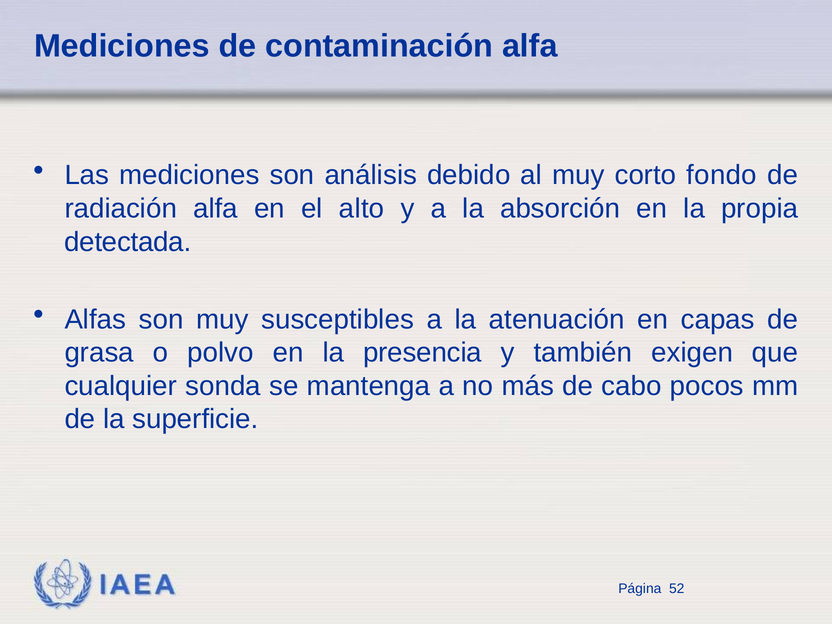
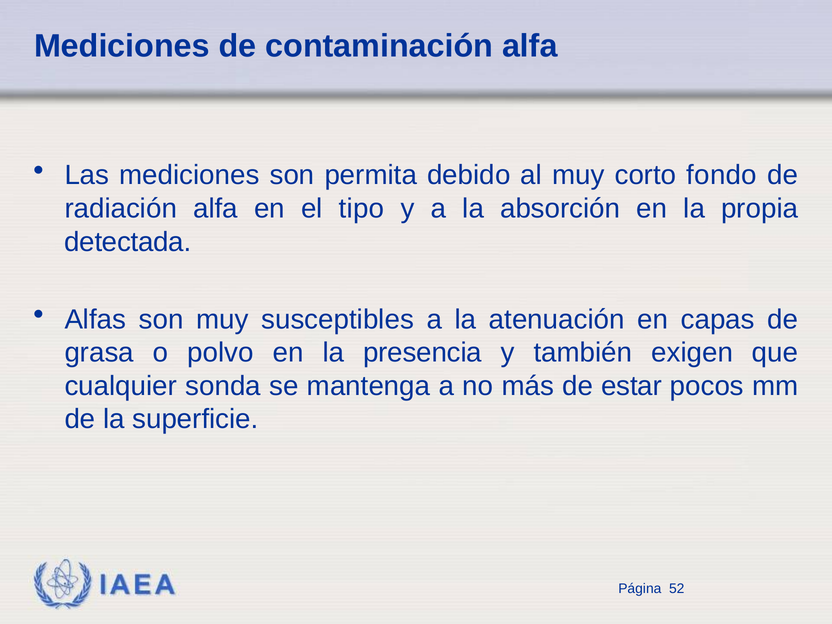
análisis: análisis -> permita
alto: alto -> tipo
cabo: cabo -> estar
